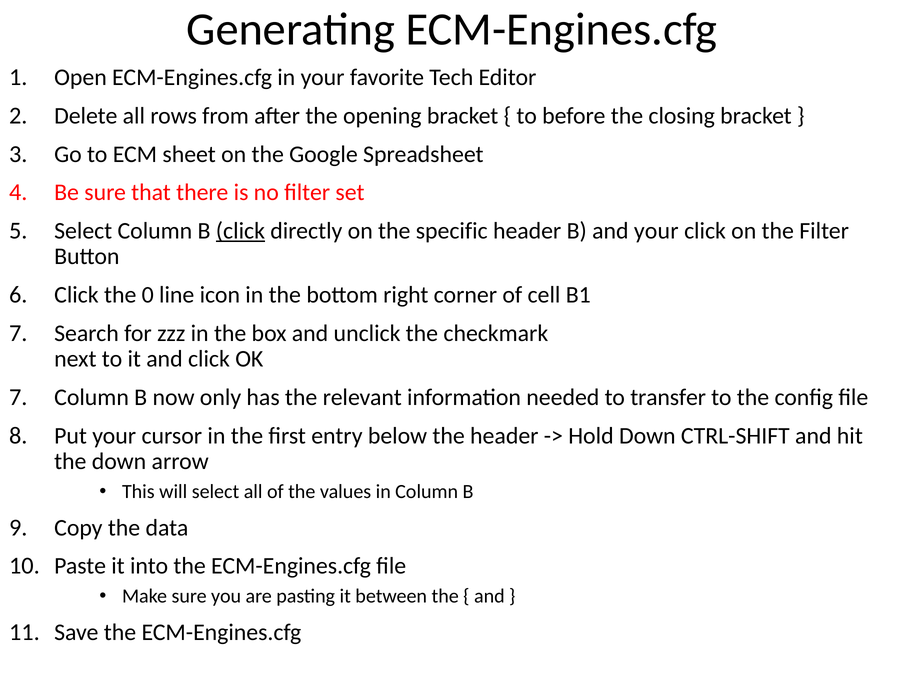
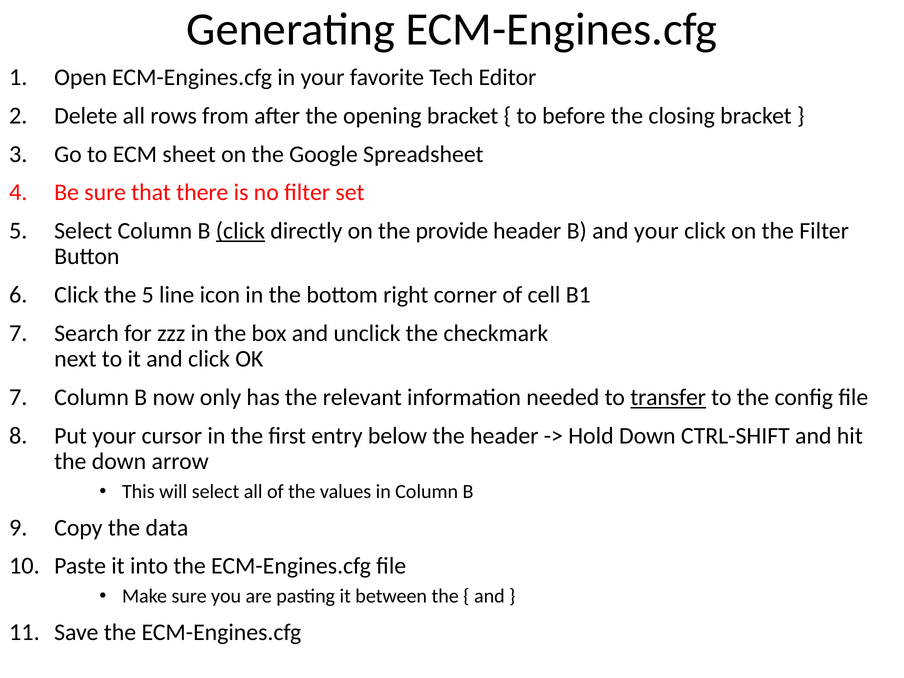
specific: specific -> provide
the 0: 0 -> 5
transfer underline: none -> present
